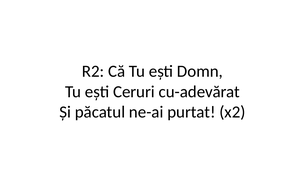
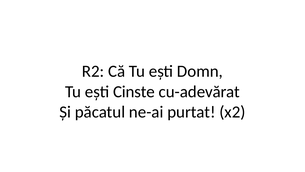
Ceruri: Ceruri -> Cinste
